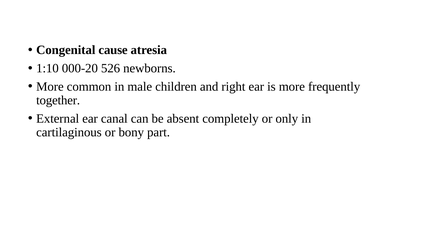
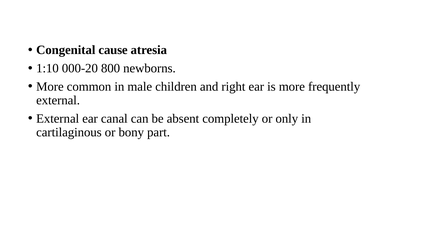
526: 526 -> 800
together at (58, 100): together -> external
